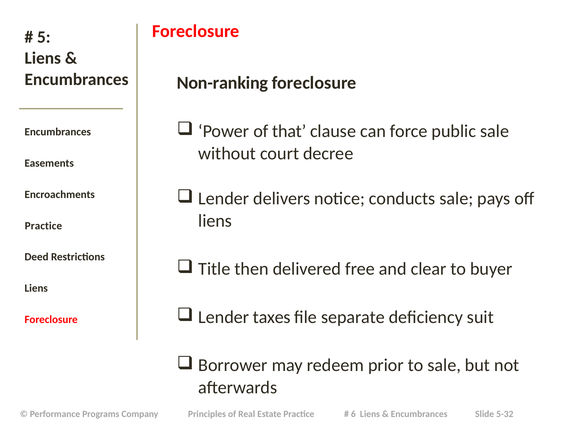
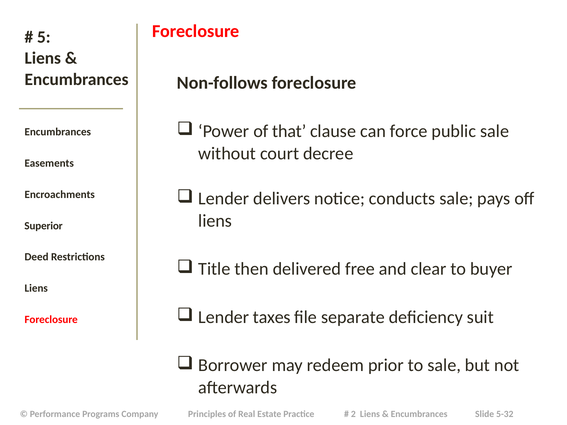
Non-ranking: Non-ranking -> Non-follows
Practice at (43, 226): Practice -> Superior
6: 6 -> 2
